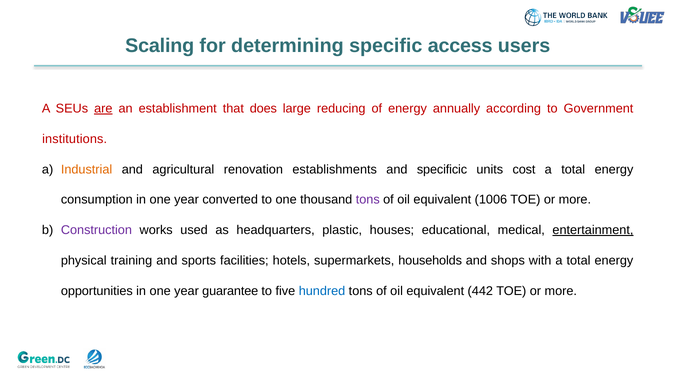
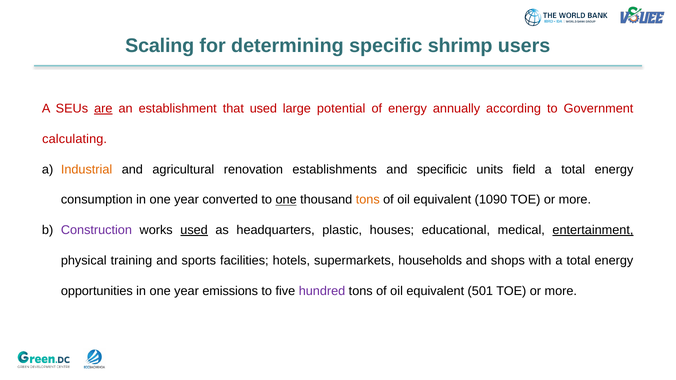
access: access -> shrimp
that does: does -> used
reducing: reducing -> potential
institutions: institutions -> calculating
cost: cost -> field
one at (286, 200) underline: none -> present
tons at (368, 200) colour: purple -> orange
1006: 1006 -> 1090
used at (194, 230) underline: none -> present
guarantee: guarantee -> emissions
hundred colour: blue -> purple
442: 442 -> 501
